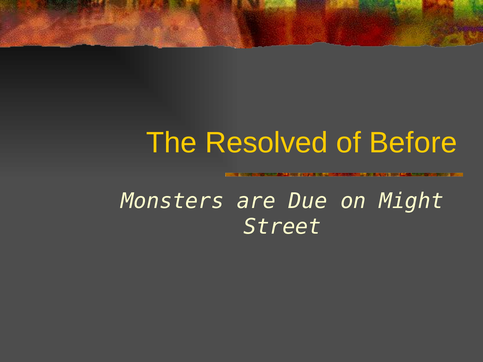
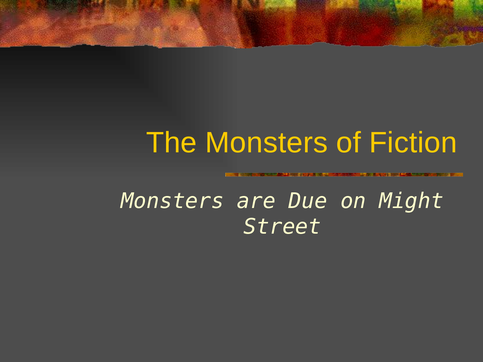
The Resolved: Resolved -> Monsters
Before: Before -> Fiction
